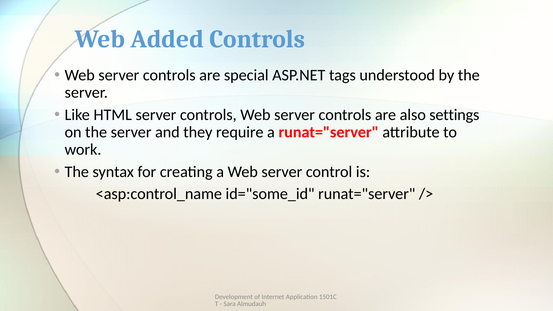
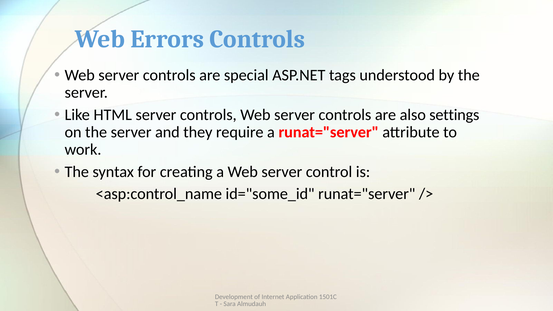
Added: Added -> Errors
